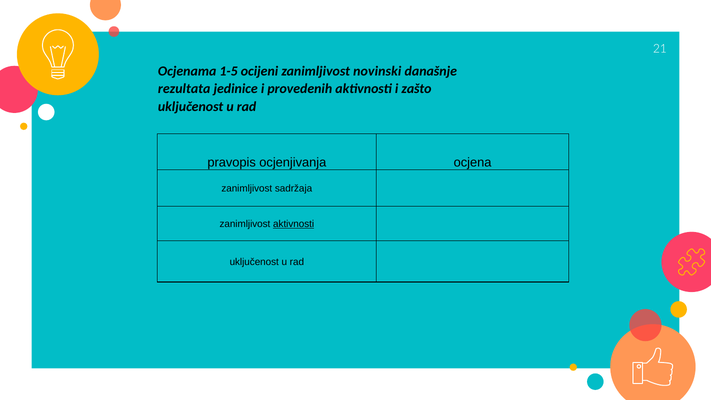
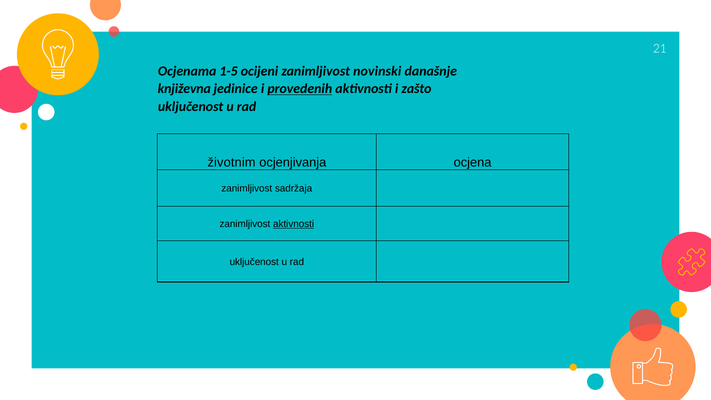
rezultata: rezultata -> književna
provedenih underline: none -> present
pravopis: pravopis -> životnim
